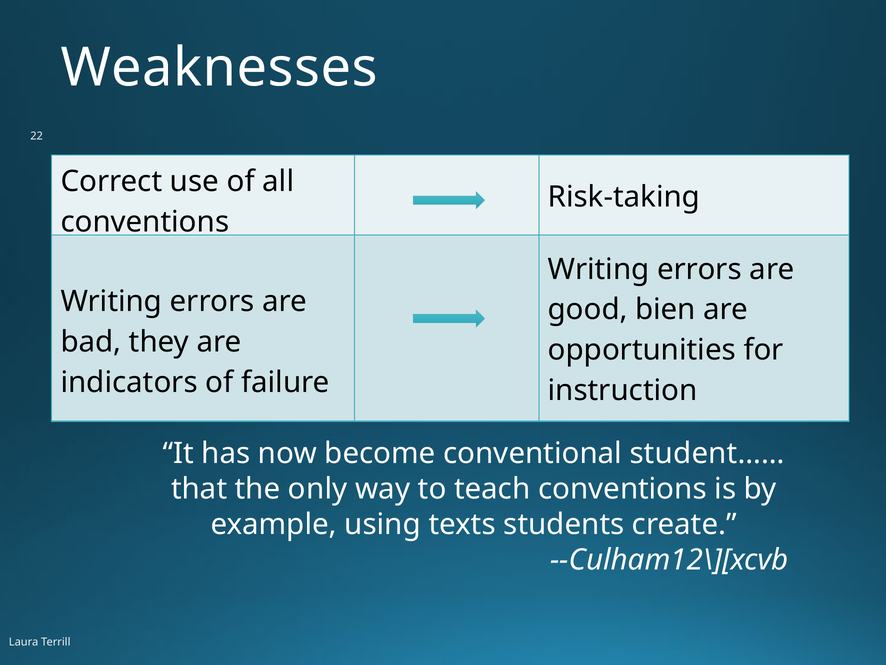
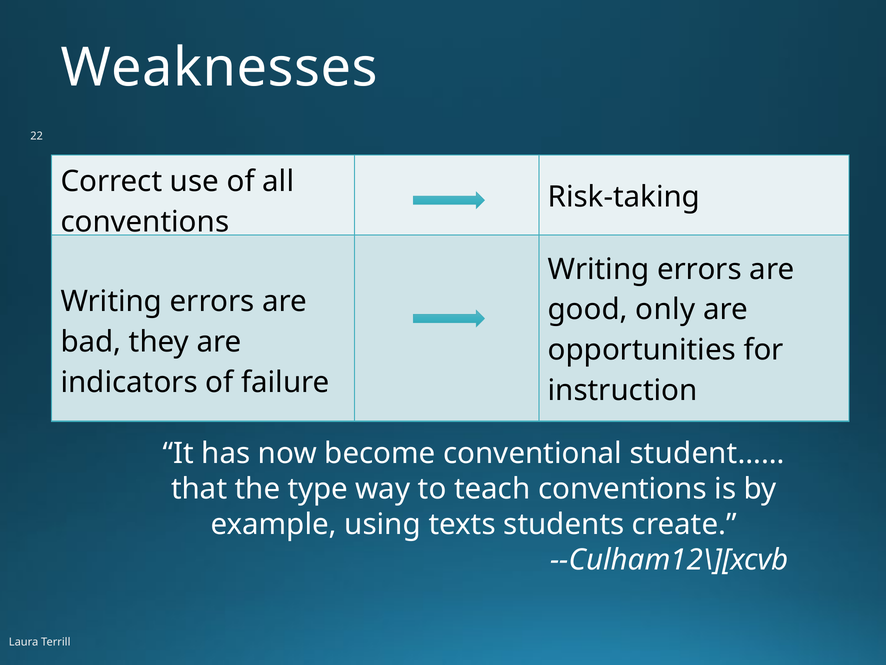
bien: bien -> only
only: only -> type
